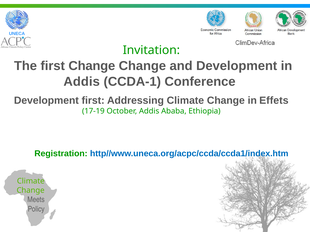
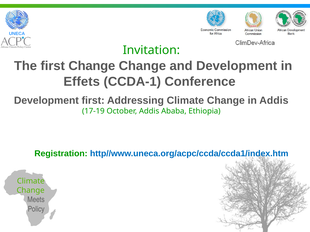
Addis at (82, 82): Addis -> Effets
in Effets: Effets -> Addis
